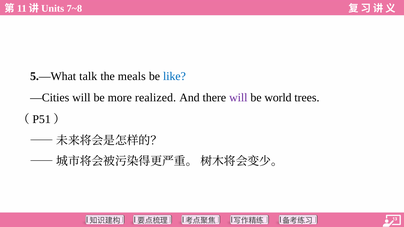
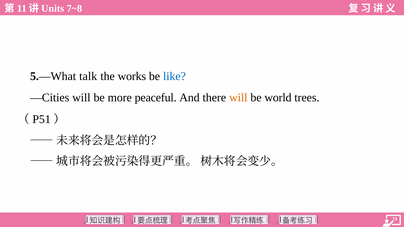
meals: meals -> works
realized: realized -> peaceful
will at (238, 98) colour: purple -> orange
